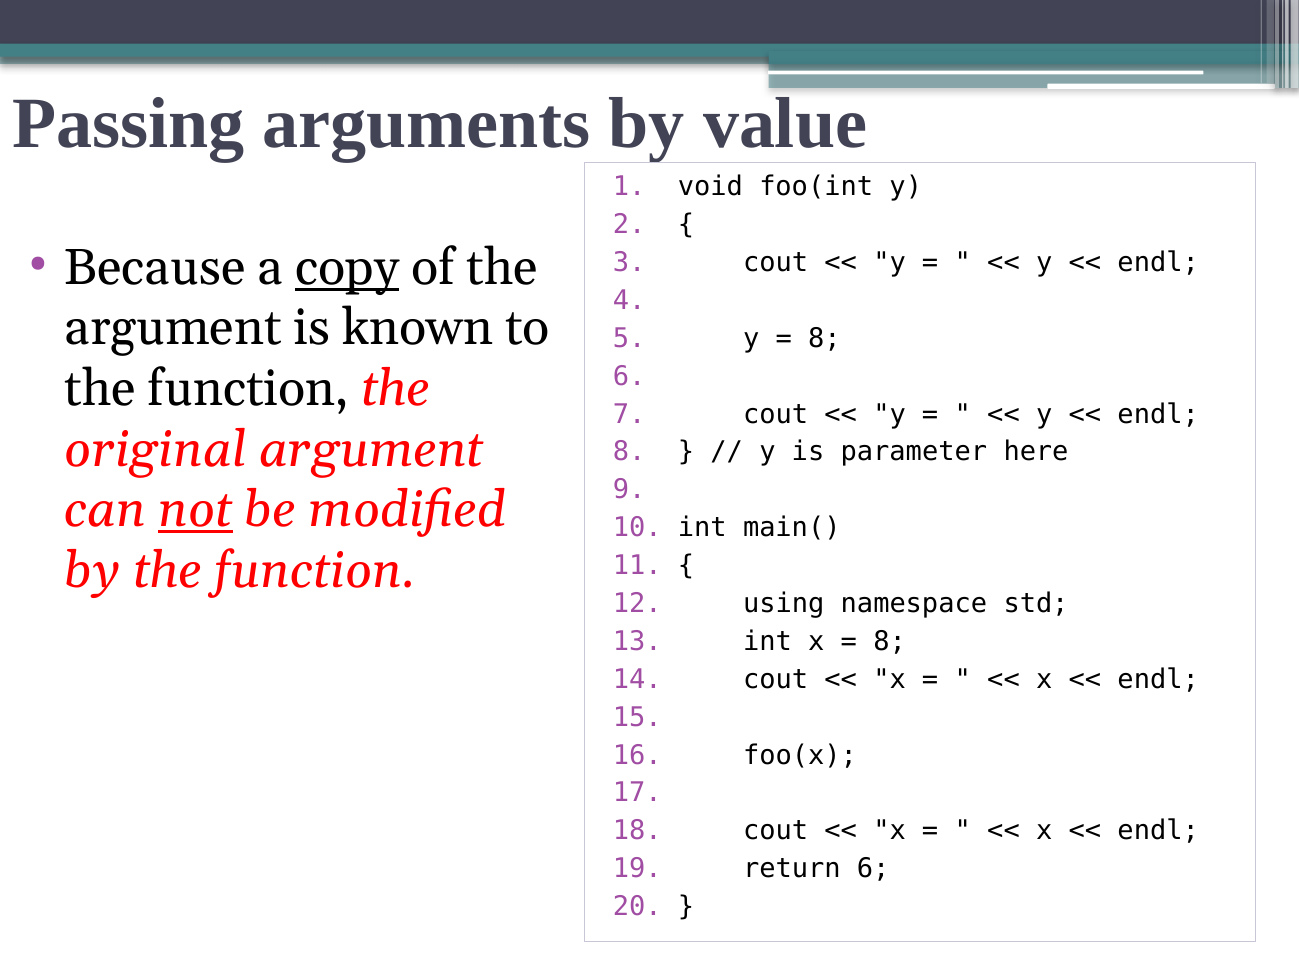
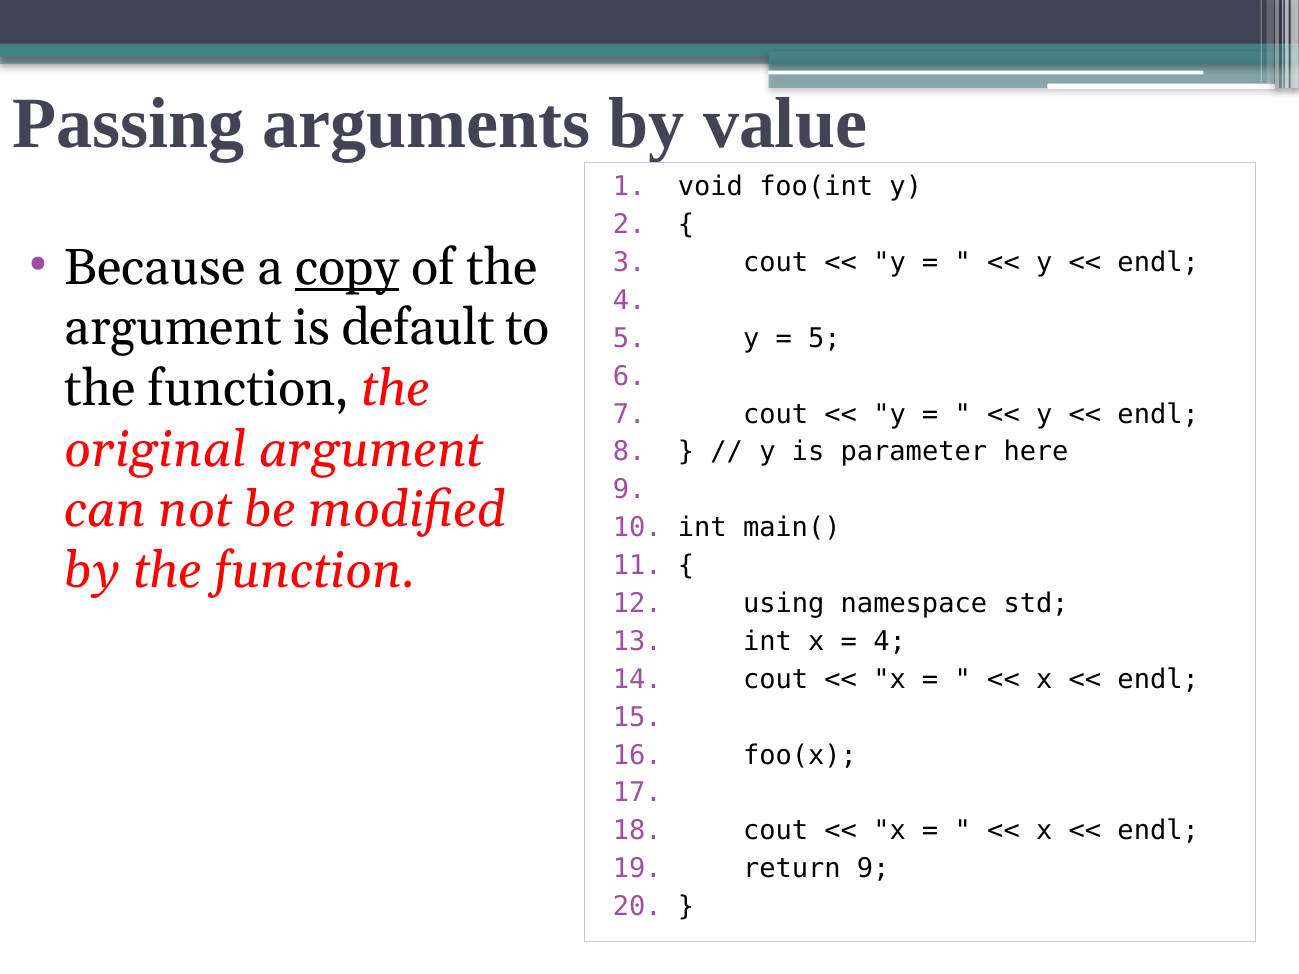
known: known -> default
8 at (824, 338): 8 -> 5
not underline: present -> none
8 at (890, 642): 8 -> 4
return 6: 6 -> 9
